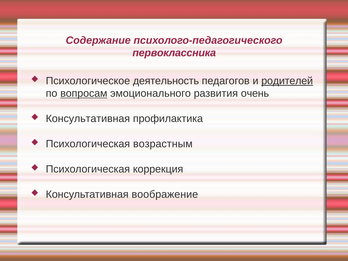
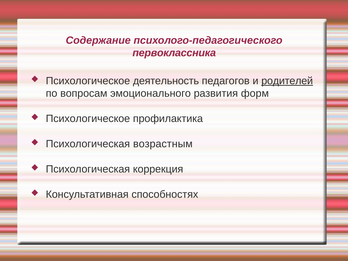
вопросам underline: present -> none
очень: очень -> форм
Консультативная at (88, 119): Консультативная -> Психологическое
воображение: воображение -> способностях
